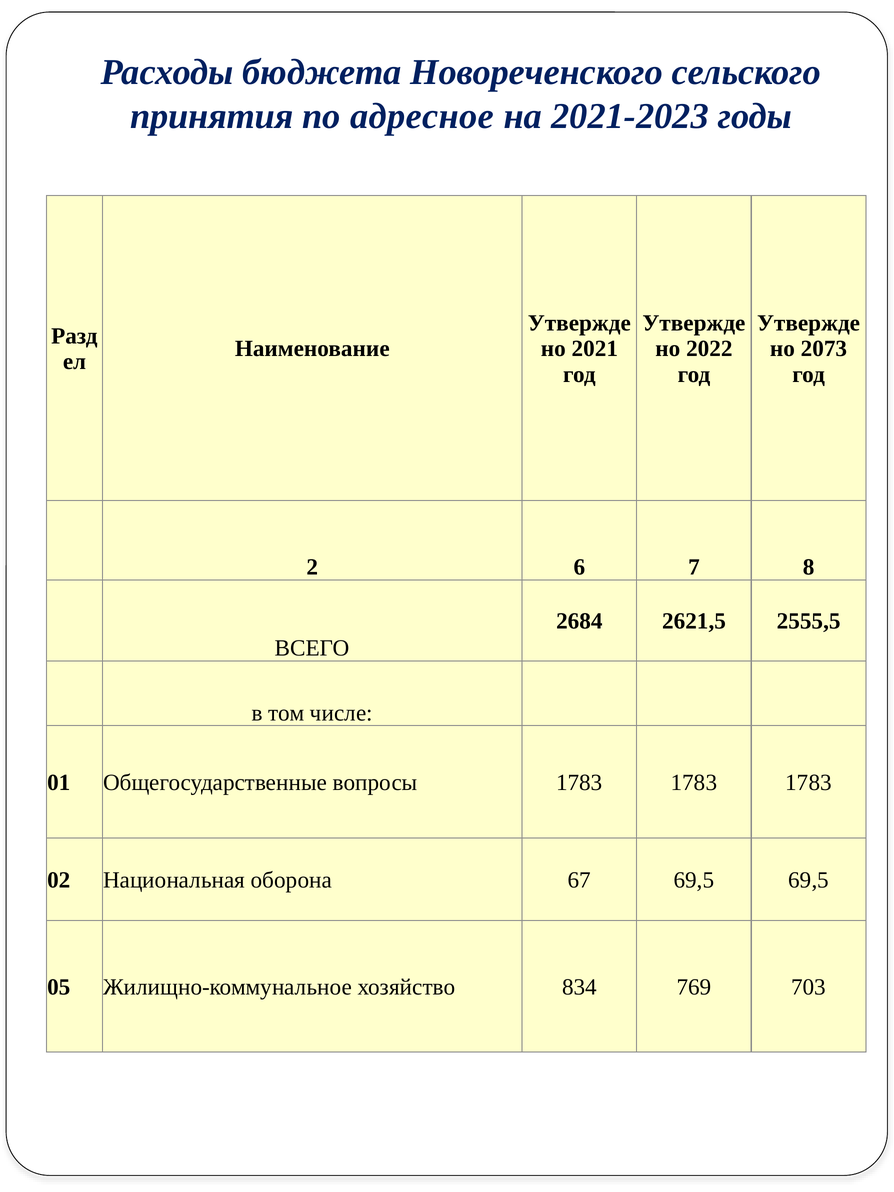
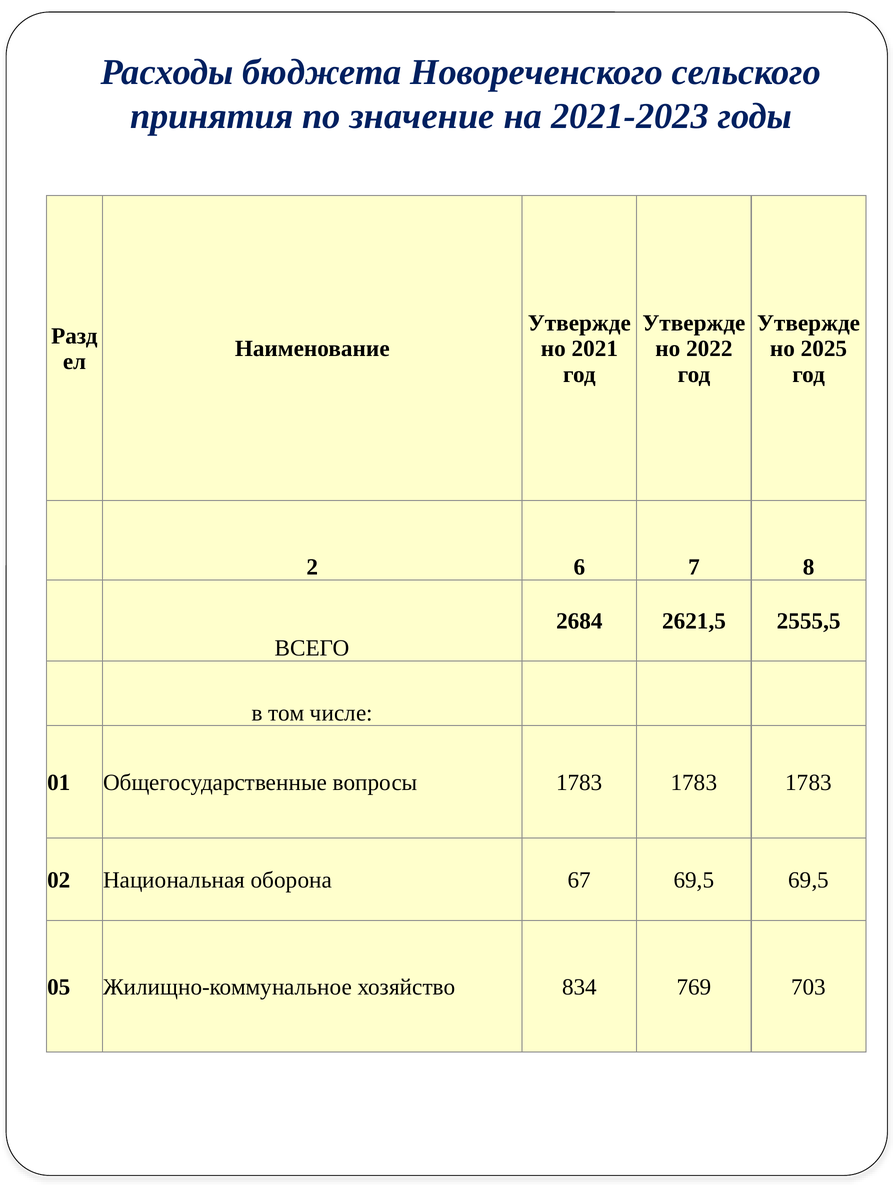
адресное: адресное -> значение
2073: 2073 -> 2025
